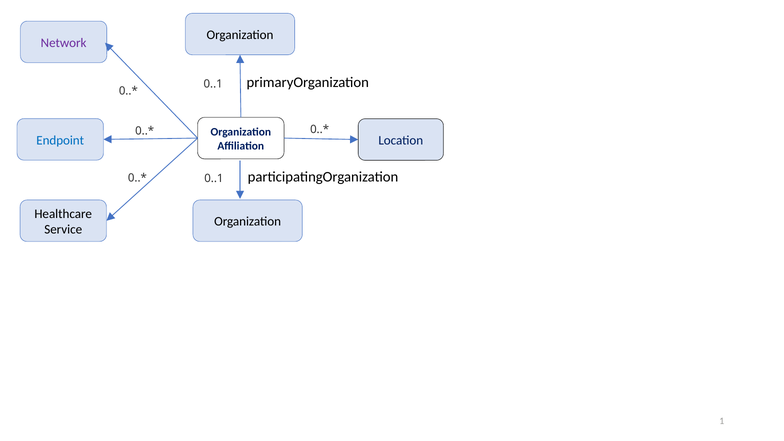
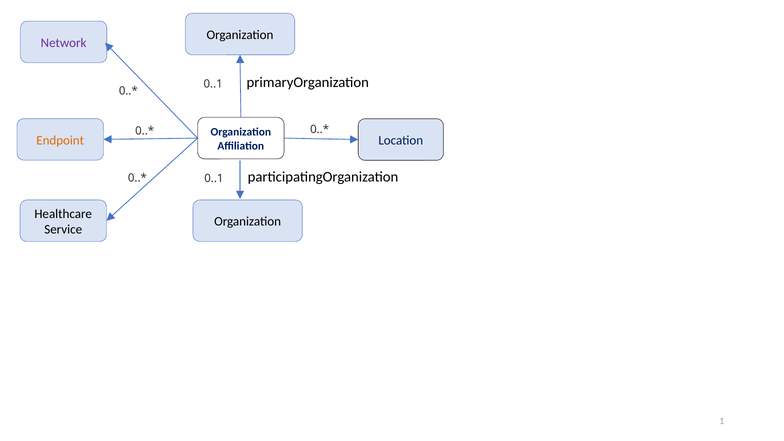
Endpoint colour: blue -> orange
